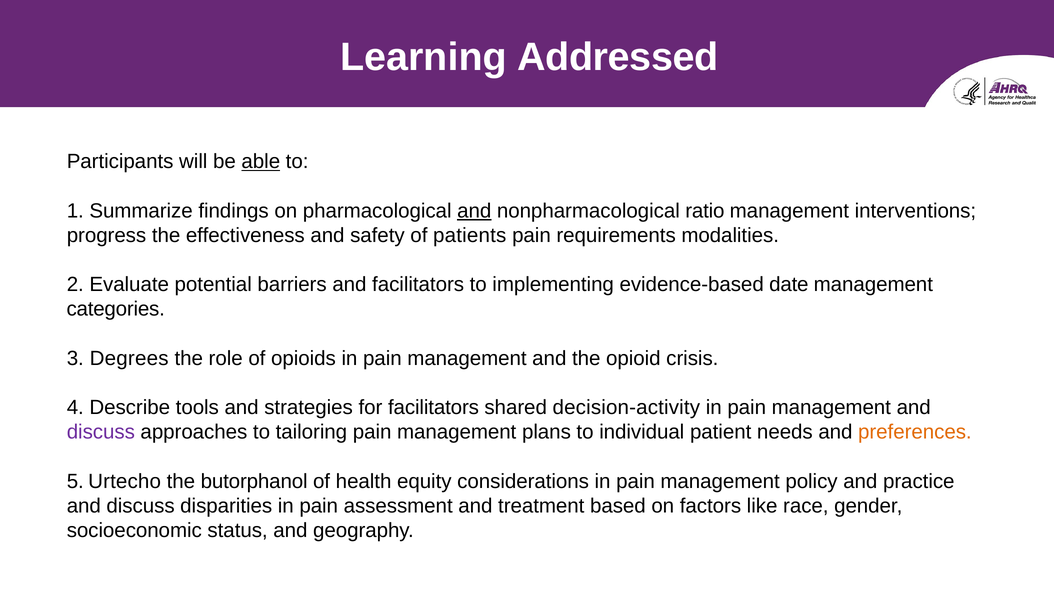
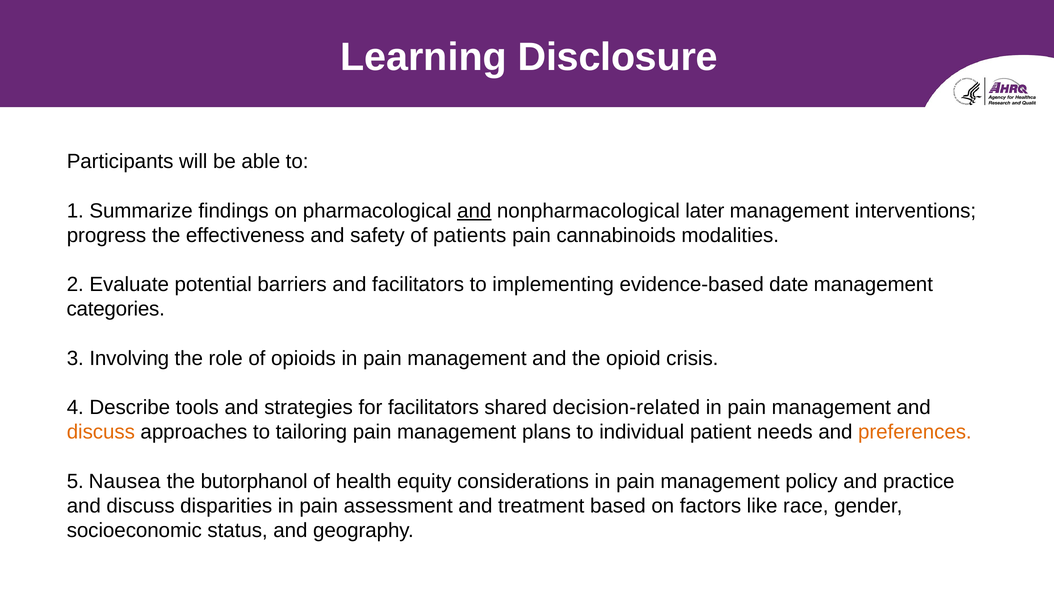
Addressed: Addressed -> Disclosure
able underline: present -> none
ratio: ratio -> later
requirements: requirements -> cannabinoids
Degrees: Degrees -> Involving
decision-activity: decision-activity -> decision-related
discuss at (101, 432) colour: purple -> orange
Urtecho: Urtecho -> Nausea
